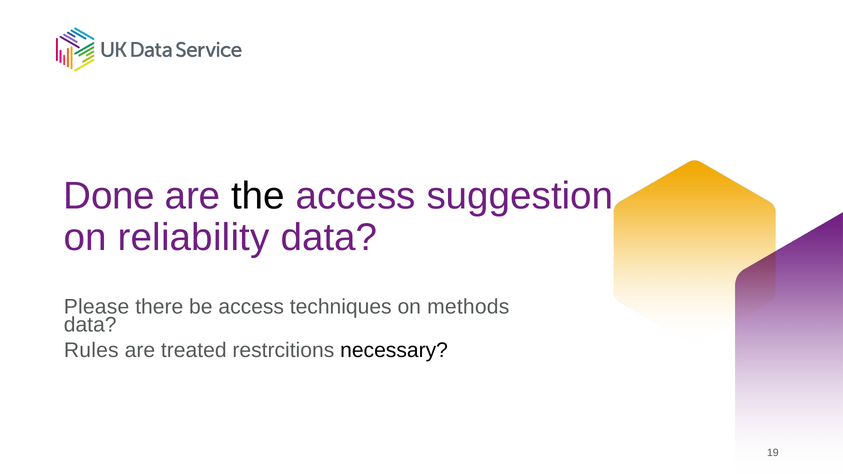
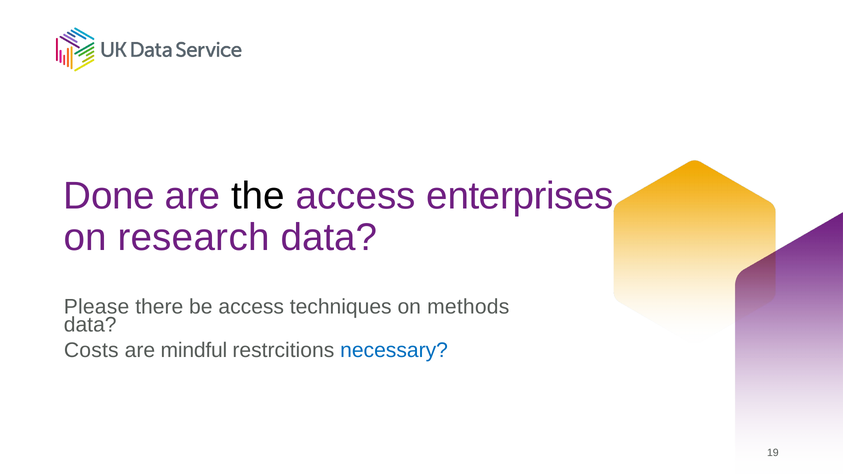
suggestion: suggestion -> enterprises
reliability: reliability -> research
Rules: Rules -> Costs
treated: treated -> mindful
necessary colour: black -> blue
